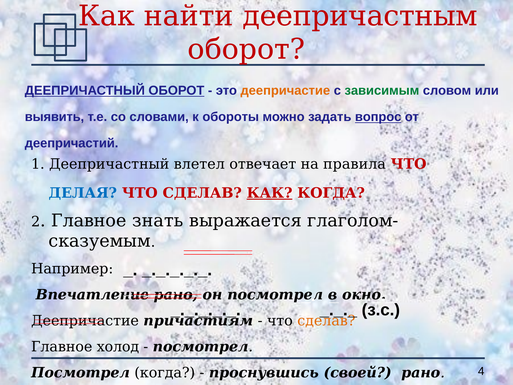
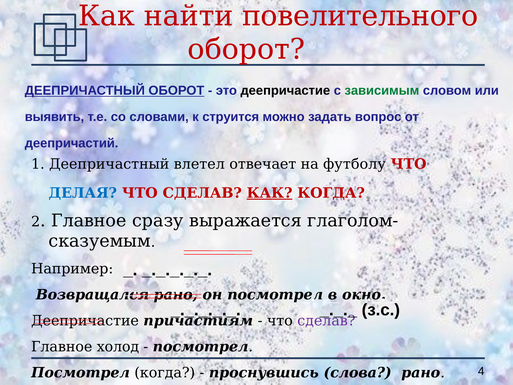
деепричастным: деепричастным -> повелительного
деепричастие at (285, 91) colour: orange -> black
обороты: обороты -> струится
вопрос underline: present -> none
правила: правила -> футболу
знать: знать -> сразу
Впечатление: Впечатление -> Возвращался
сделав at (326, 321) colour: orange -> purple
своей: своей -> слова
